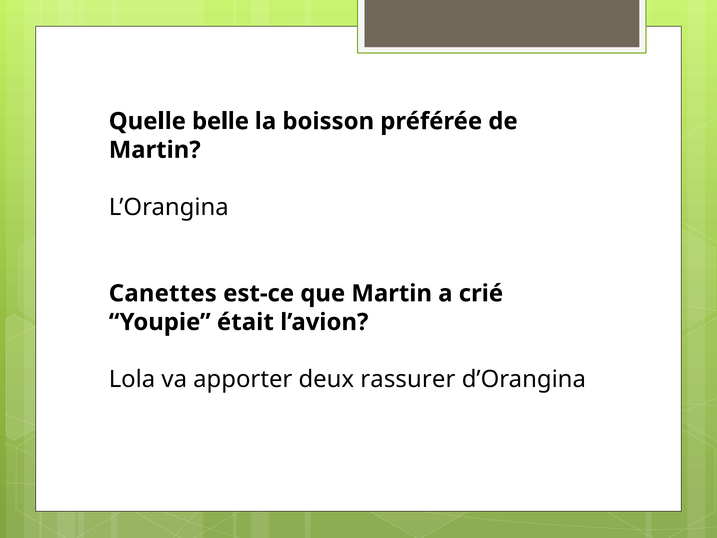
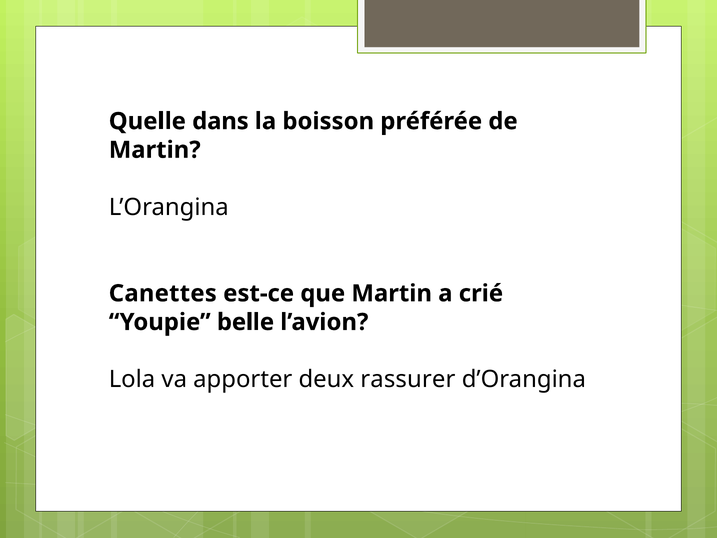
belle: belle -> dans
était: était -> belle
